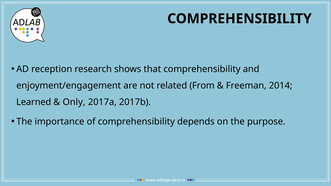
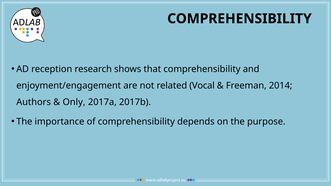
From: From -> Vocal
Learned: Learned -> Authors
